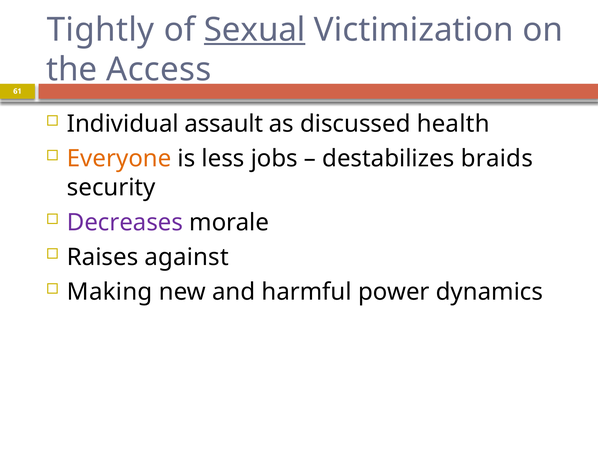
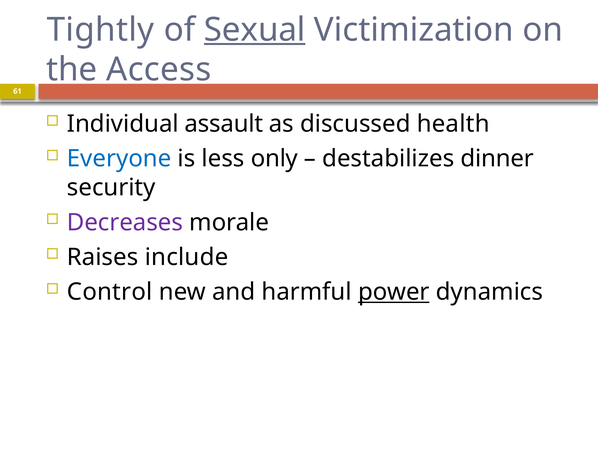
Everyone colour: orange -> blue
jobs: jobs -> only
braids: braids -> dinner
against: against -> include
Making: Making -> Control
power underline: none -> present
